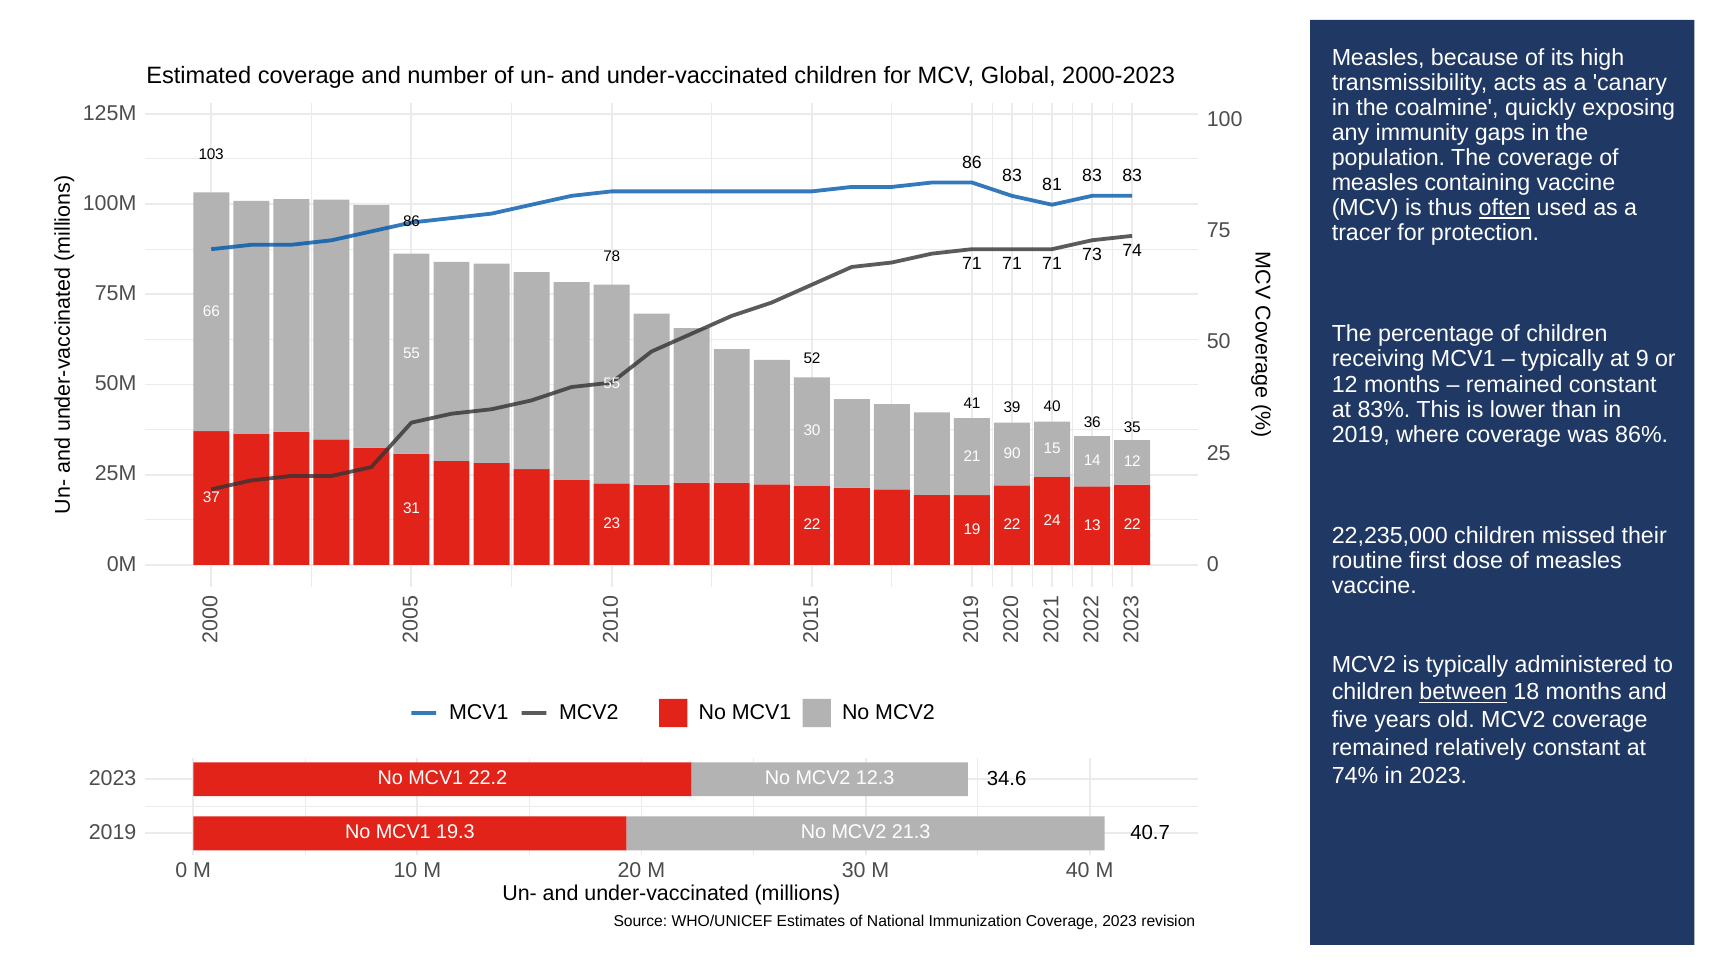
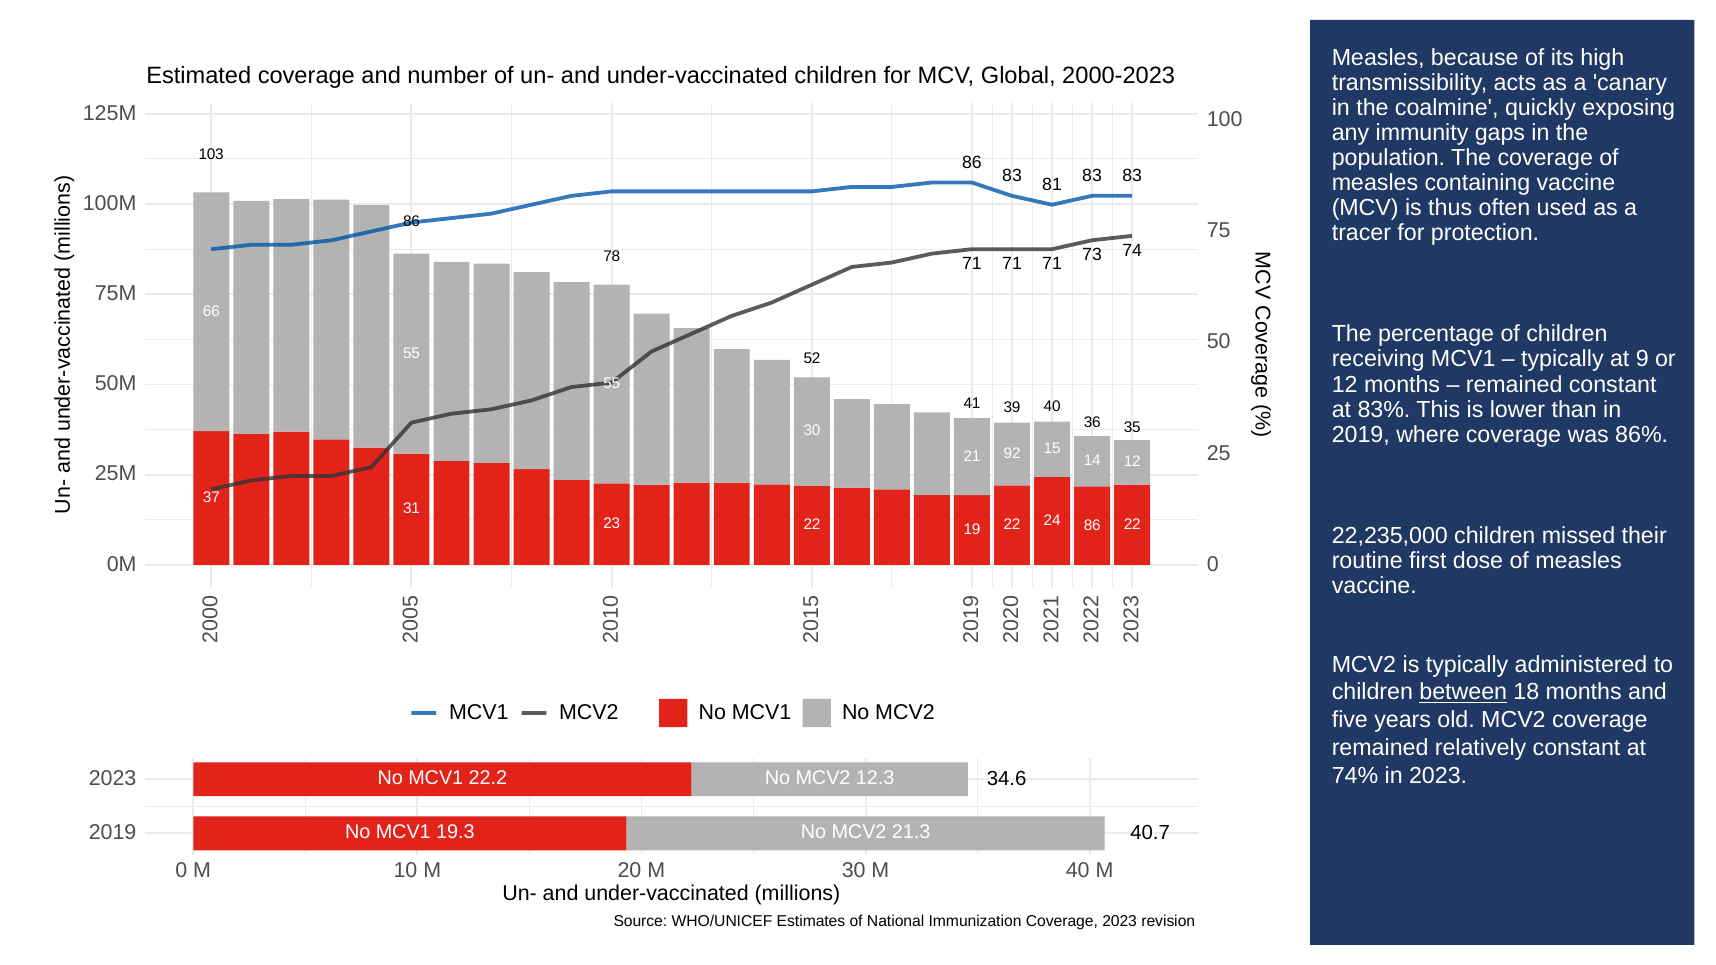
often underline: present -> none
90: 90 -> 92
24 13: 13 -> 86
